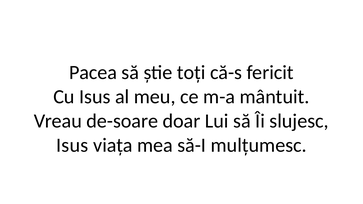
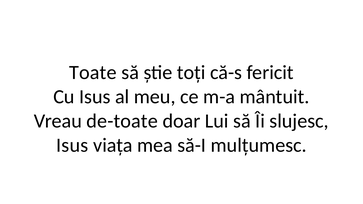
Pacea: Pacea -> Toate
de-soare: de-soare -> de-toate
